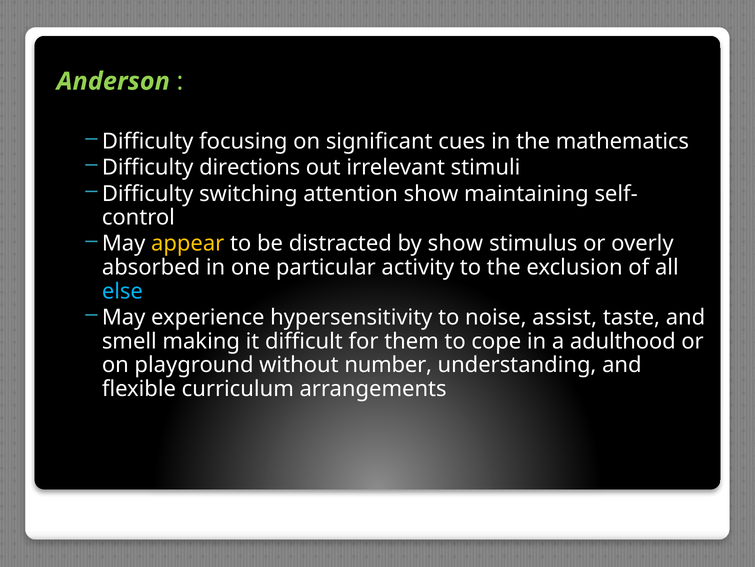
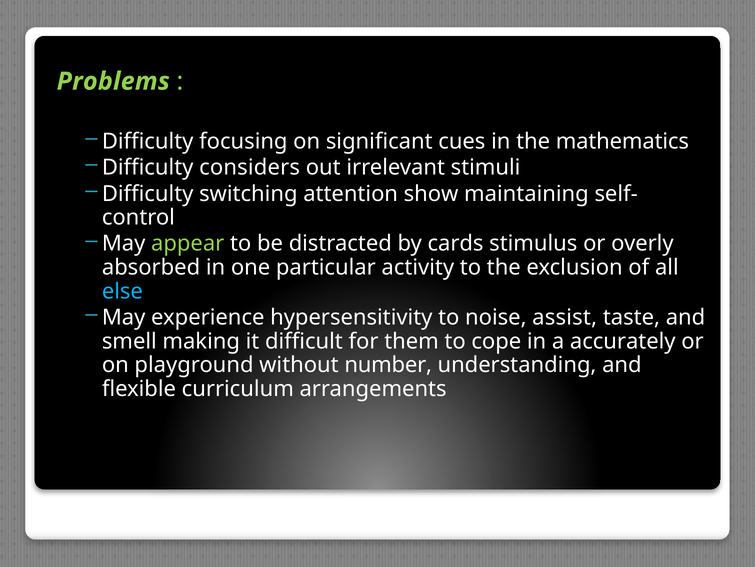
Anderson: Anderson -> Problems
directions: directions -> considers
appear colour: yellow -> light green
by show: show -> cards
adulthood: adulthood -> accurately
